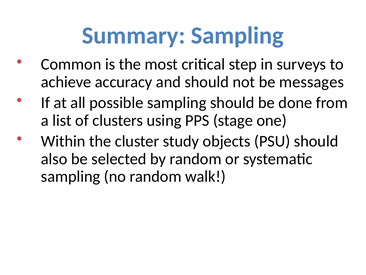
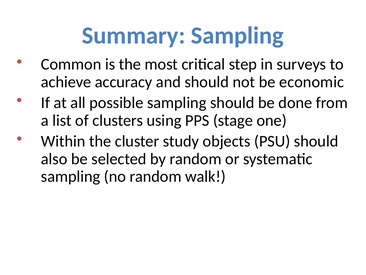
messages: messages -> economic
